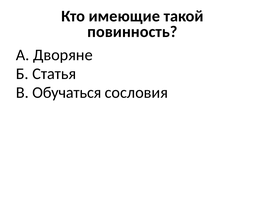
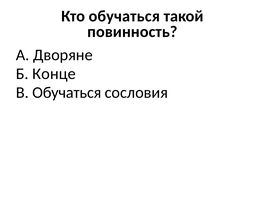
Кто имеющие: имеющие -> обучаться
Статья: Статья -> Конце
